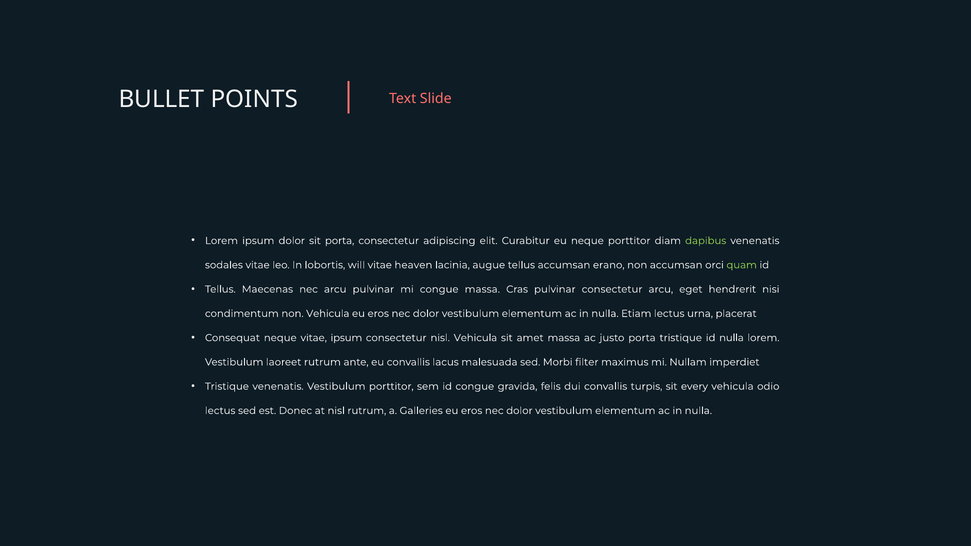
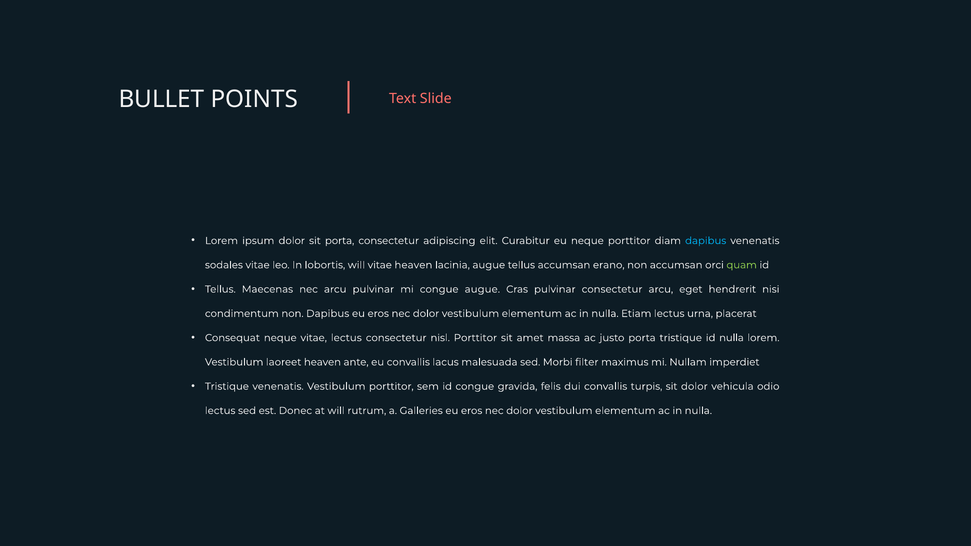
dapibus at (706, 241) colour: light green -> light blue
congue massa: massa -> augue
non Vehicula: Vehicula -> Dapibus
vitae ipsum: ipsum -> lectus
nisl Vehicula: Vehicula -> Porttitor
laoreet rutrum: rutrum -> heaven
sit every: every -> dolor
at nisl: nisl -> will
